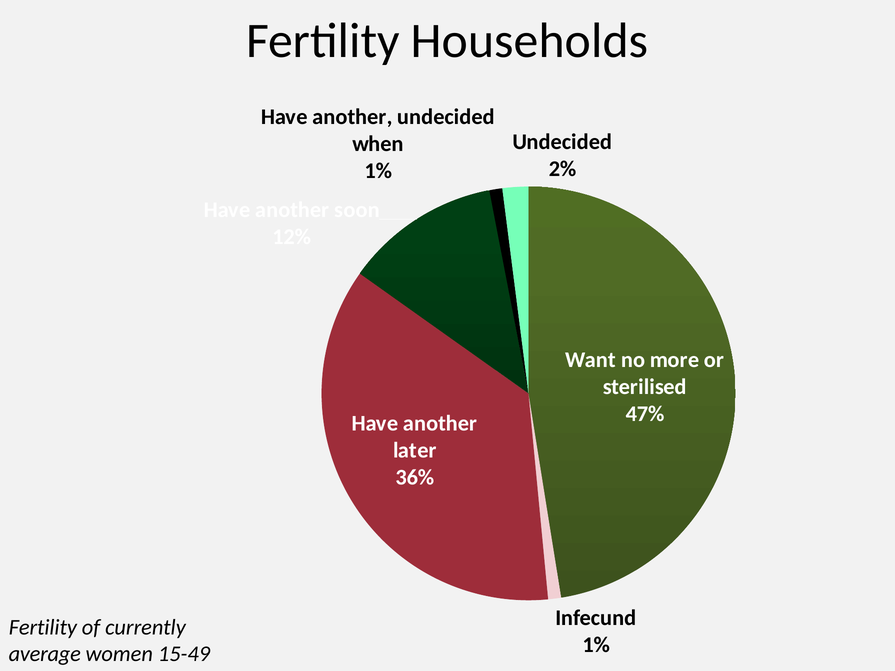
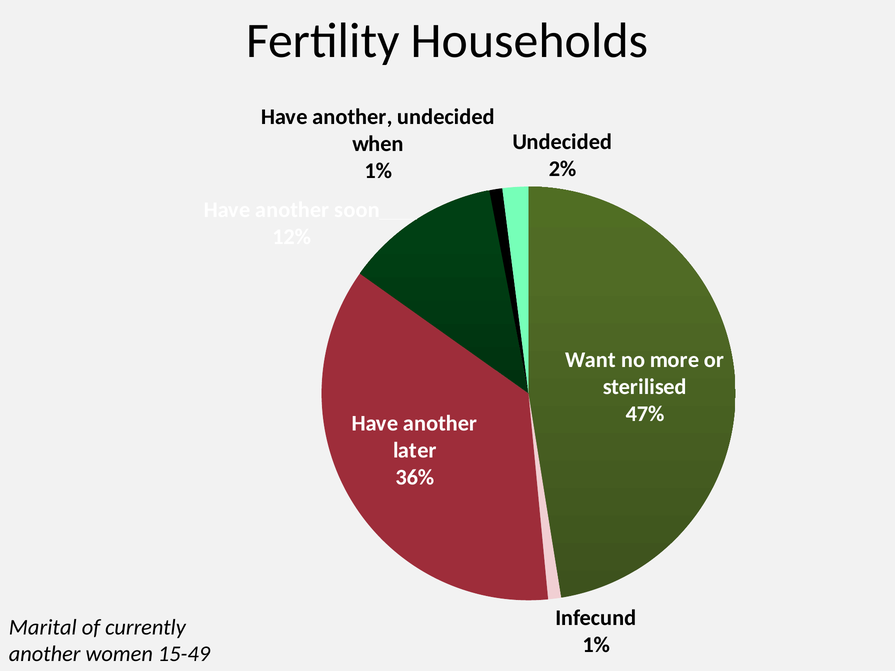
Fertility at (43, 627): Fertility -> Marital
average at (45, 654): average -> another
